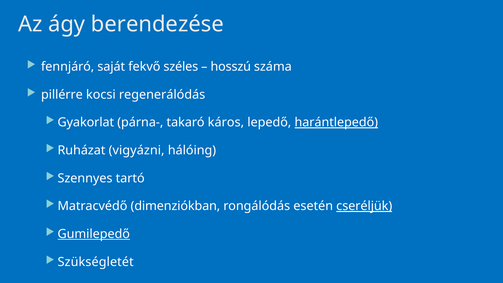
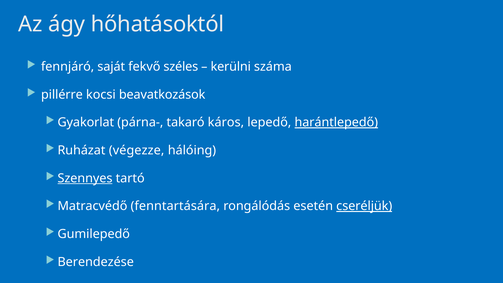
berendezése: berendezése -> hőhatásoktól
hosszú: hosszú -> kerülni
regenerálódás: regenerálódás -> beavatkozások
vigyázni: vigyázni -> végezze
Szennyes underline: none -> present
dimenziókban: dimenziókban -> fenntartására
Gumilepedő underline: present -> none
Szükségletét: Szükségletét -> Berendezése
